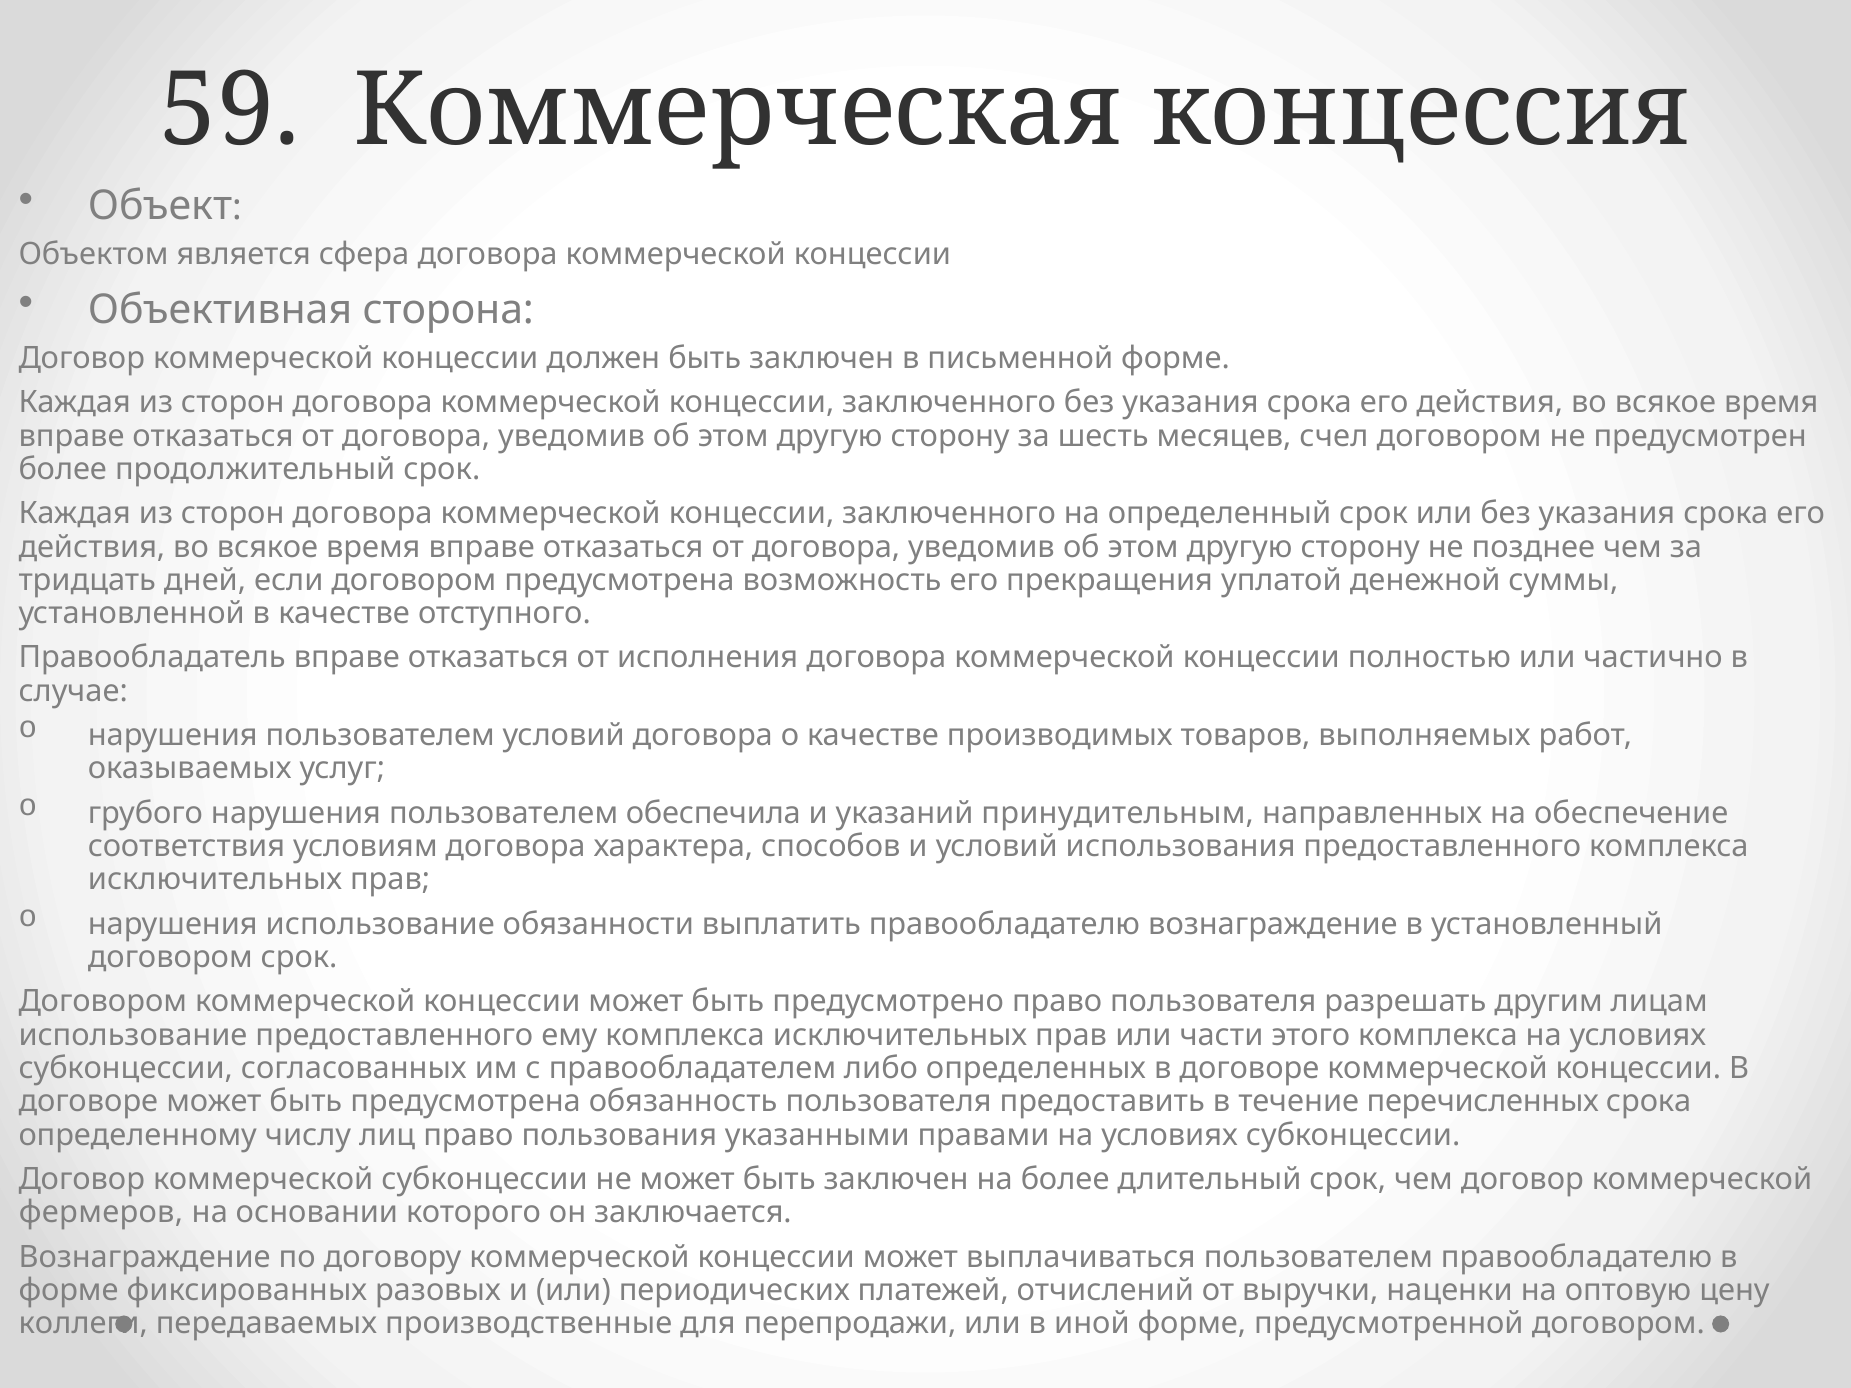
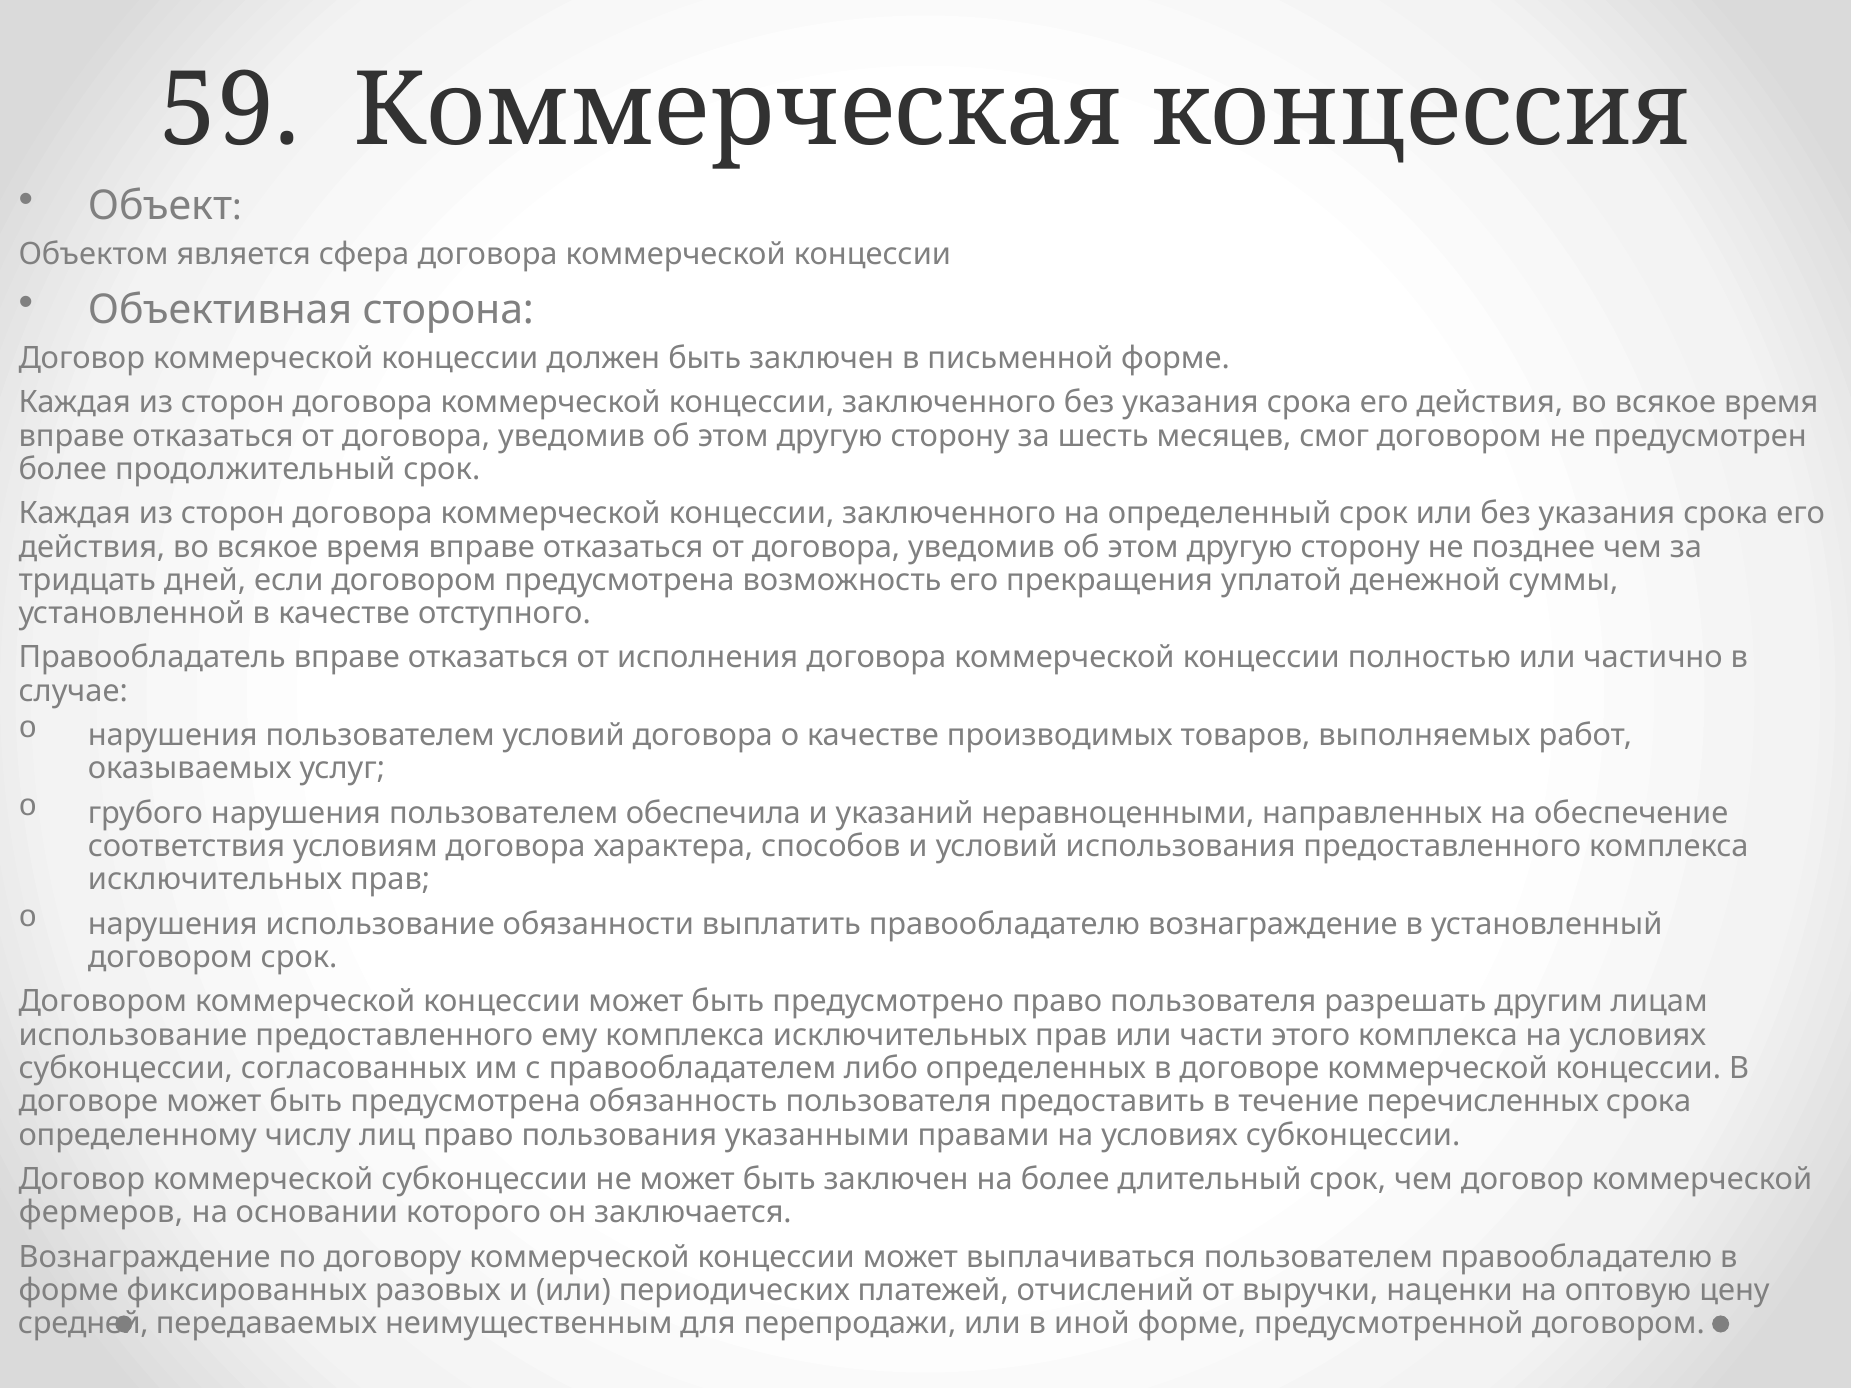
счел: счел -> смог
принудительным: принудительным -> неравноценными
коллеги: коллеги -> средней
производственные: производственные -> неимущественным
